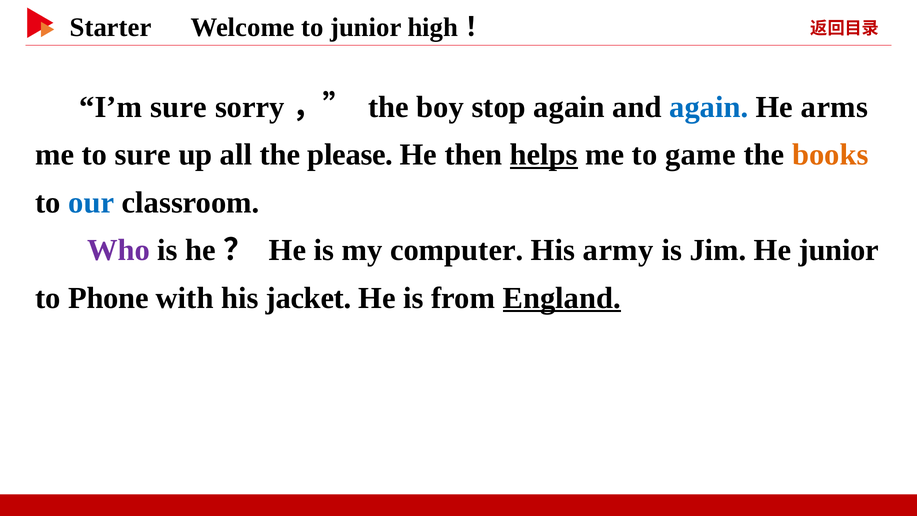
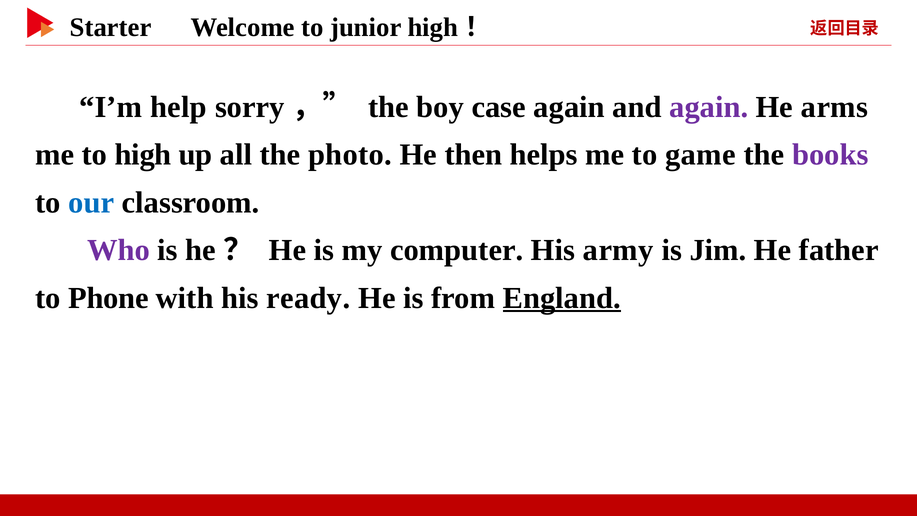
I’m sure: sure -> help
stop: stop -> case
again at (709, 107) colour: blue -> purple
to sure: sure -> high
please: please -> photo
helps underline: present -> none
books colour: orange -> purple
He junior: junior -> father
jacket: jacket -> ready
